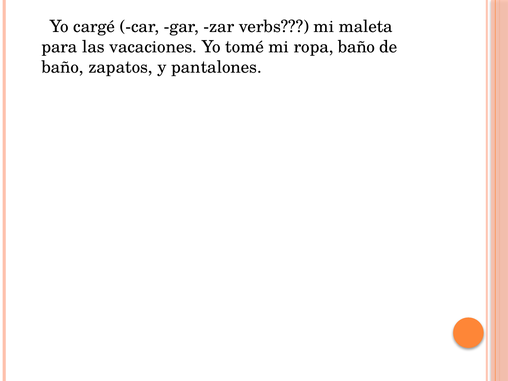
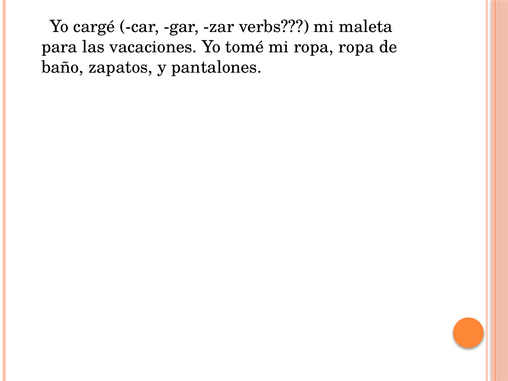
ropa baño: baño -> ropa
